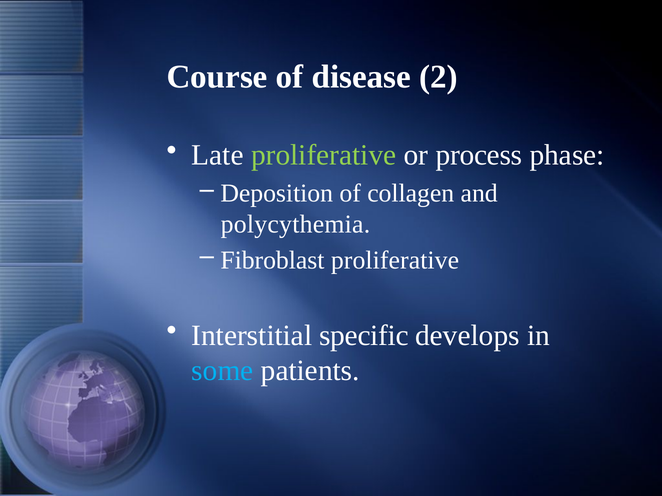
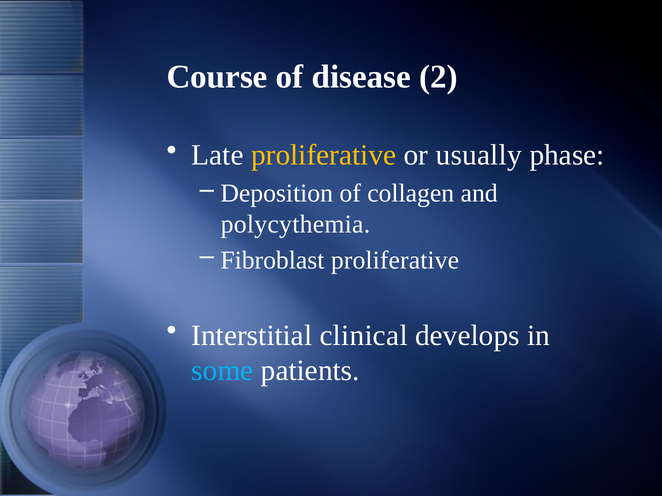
proliferative at (324, 155) colour: light green -> yellow
process: process -> usually
specific: specific -> clinical
